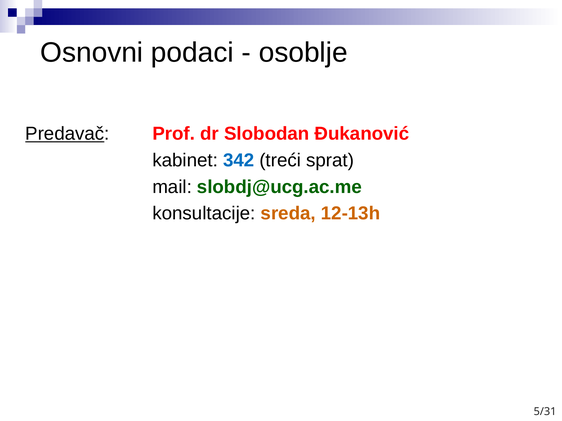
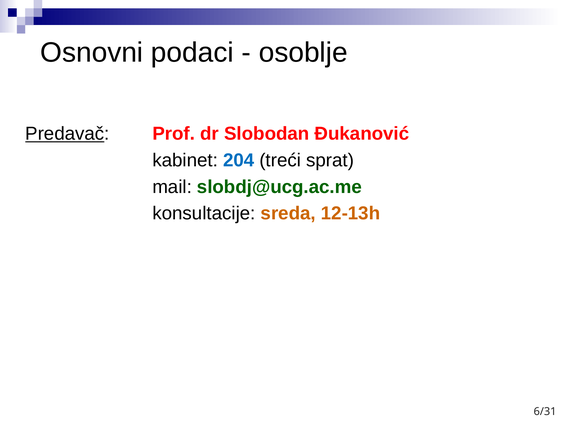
342: 342 -> 204
5/31: 5/31 -> 6/31
